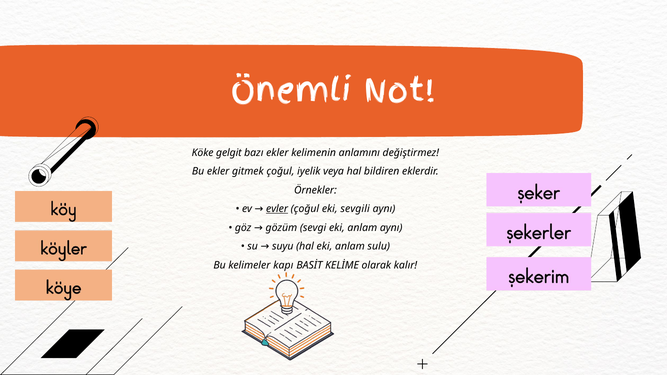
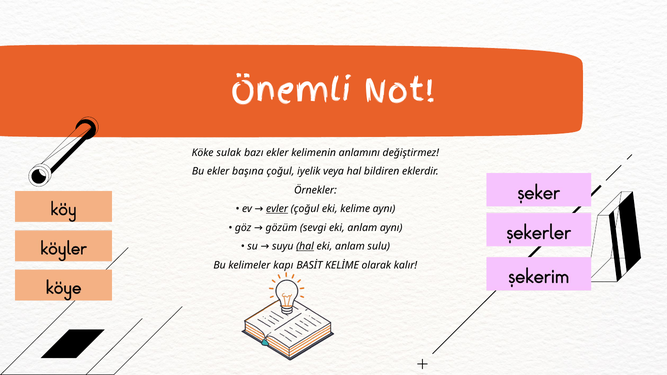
gelgit: gelgit -> sulak
gitmek: gitmek -> başına
sevgili: sevgili -> kelime
hal at (305, 247) underline: none -> present
